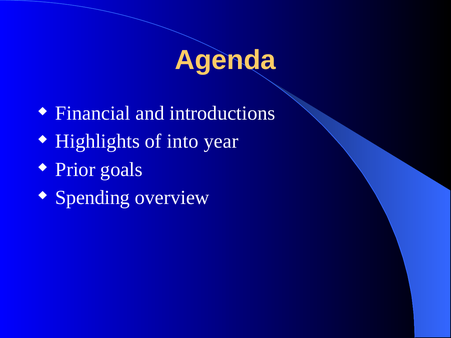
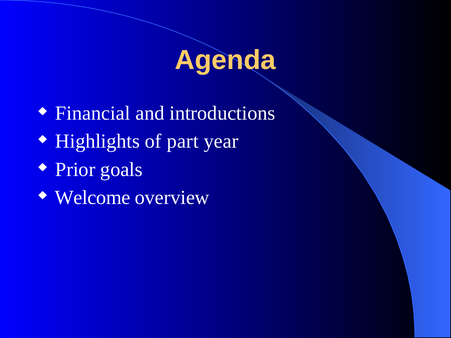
into: into -> part
Spending: Spending -> Welcome
